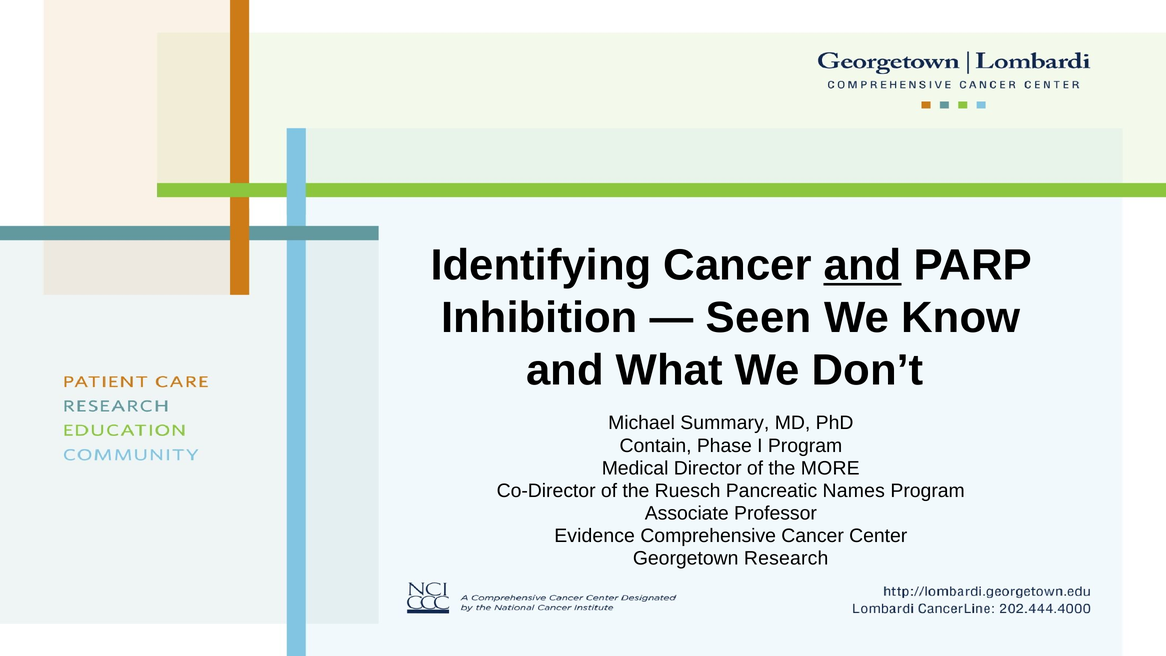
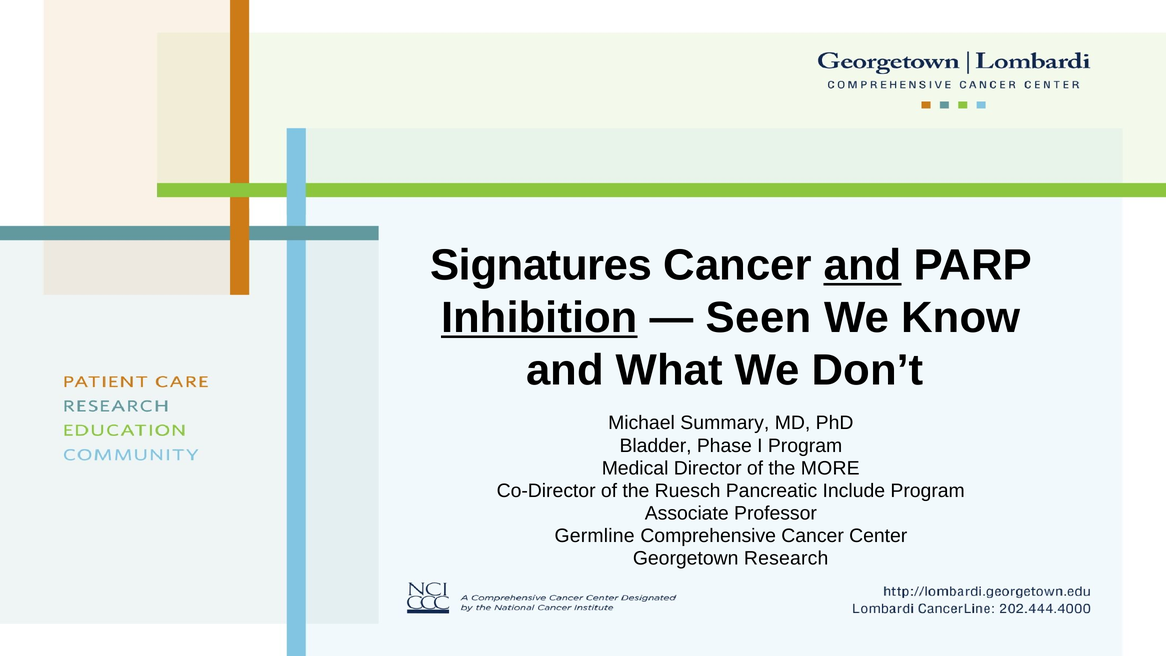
Identifying: Identifying -> Signatures
Inhibition underline: none -> present
Contain: Contain -> Bladder
Names: Names -> Include
Evidence: Evidence -> Germline
